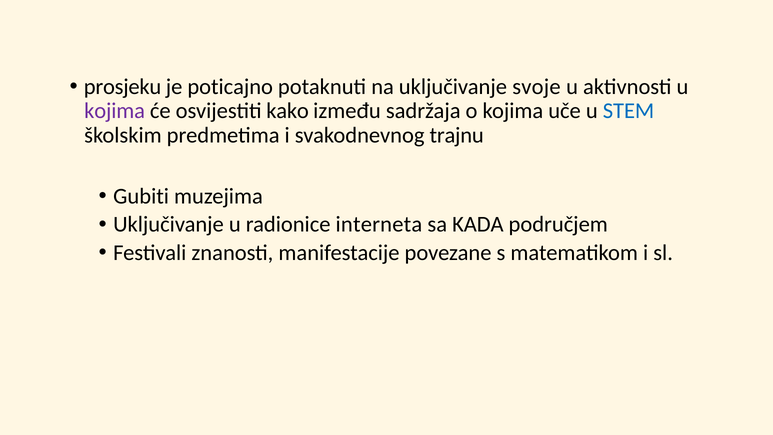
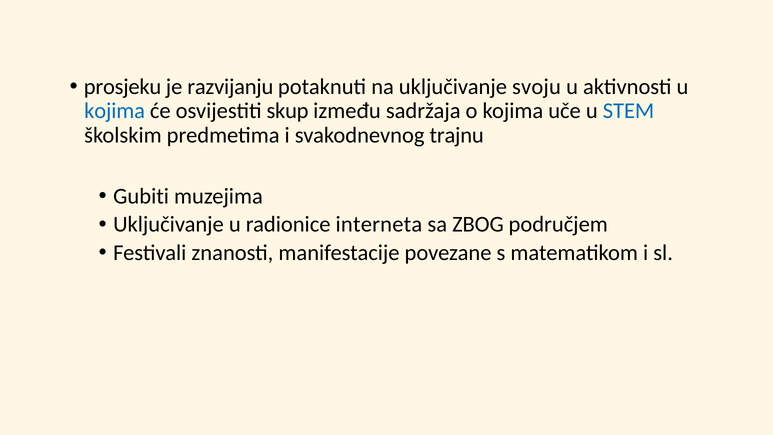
poticajno: poticajno -> razvijanju
svoje: svoje -> svoju
kojima at (115, 111) colour: purple -> blue
kako: kako -> skup
KADA: KADA -> ZBOG
